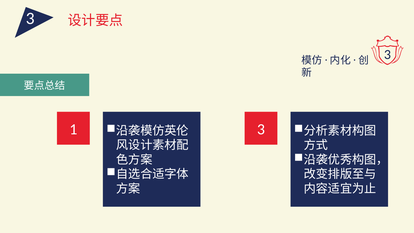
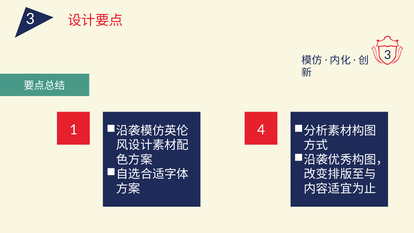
1 3: 3 -> 4
